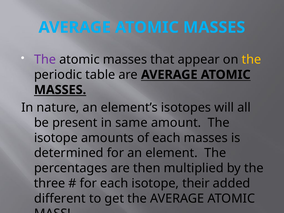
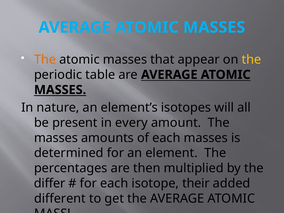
The at (45, 60) colour: purple -> orange
same: same -> every
isotope at (56, 138): isotope -> masses
three: three -> differ
